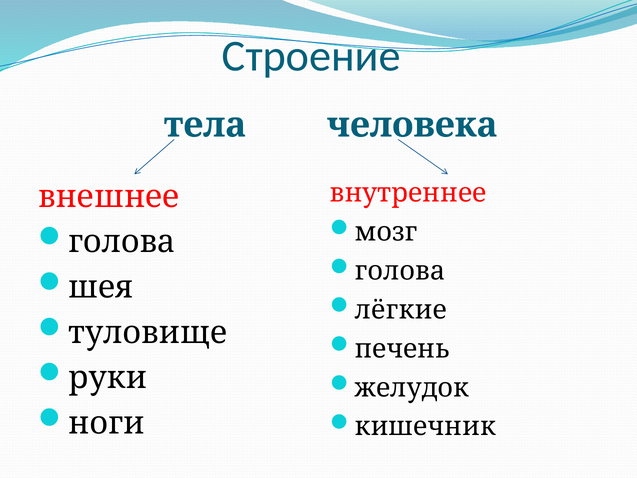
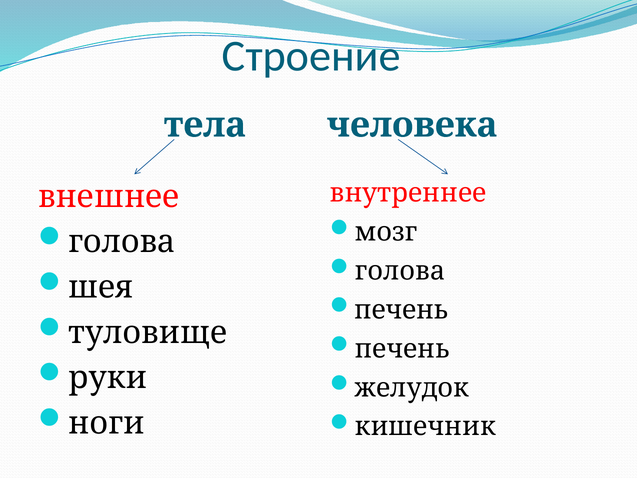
лёгкие at (401, 310): лёгкие -> печень
